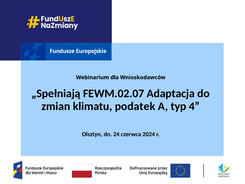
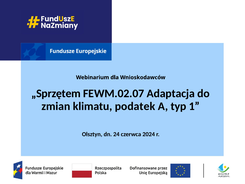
„Spełniają: „Spełniają -> „Sprzętem
4: 4 -> 1
